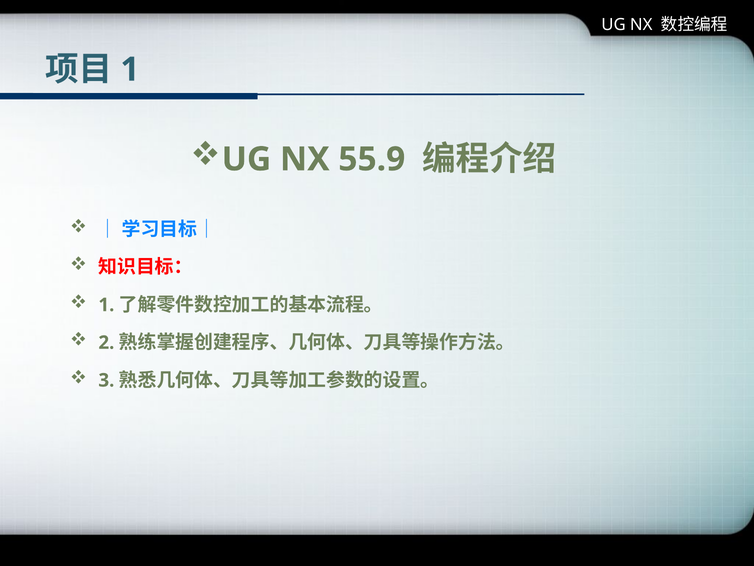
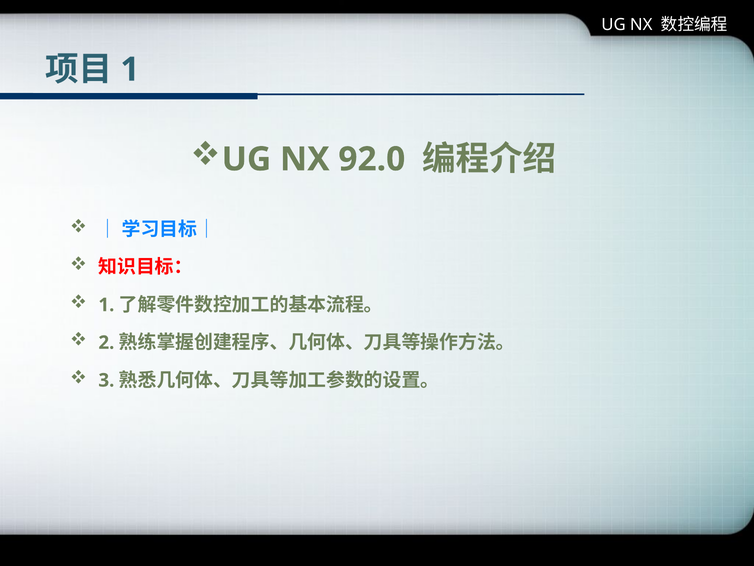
55.9: 55.9 -> 92.0
